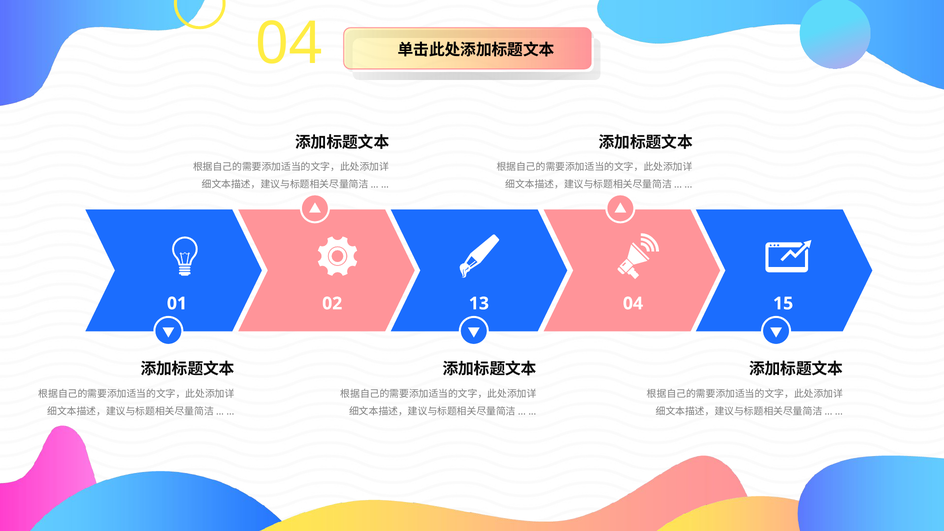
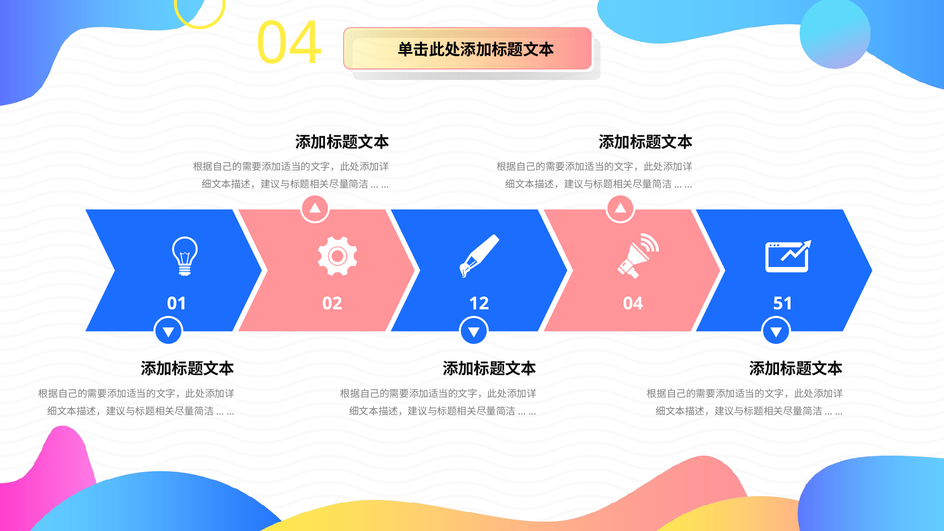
13: 13 -> 12
15: 15 -> 51
